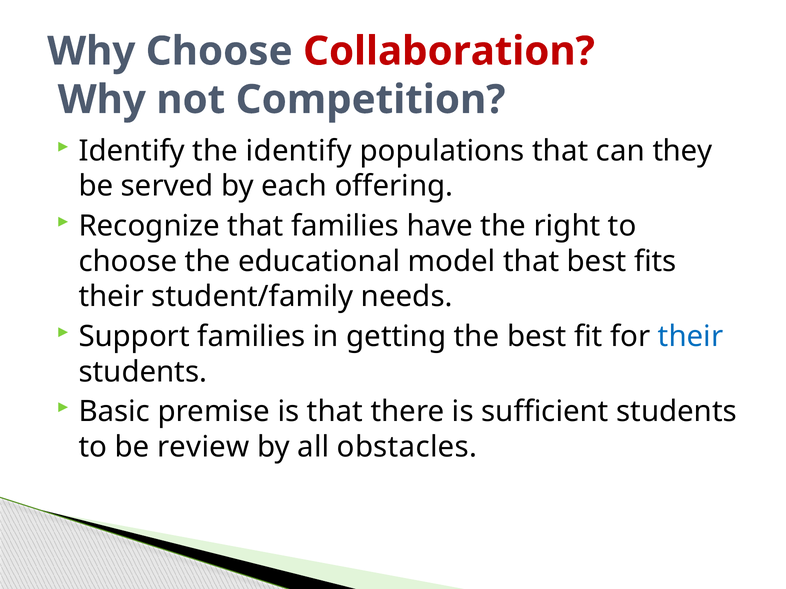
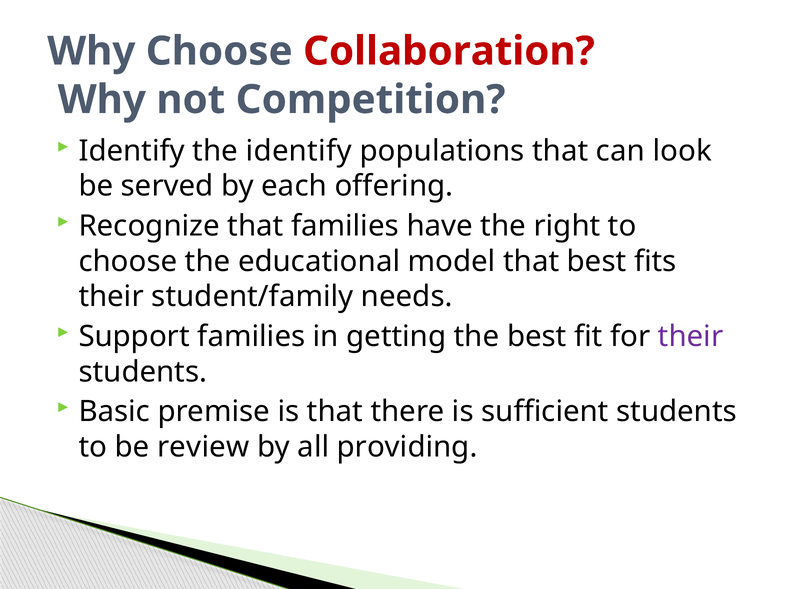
they: they -> look
their at (691, 337) colour: blue -> purple
obstacles: obstacles -> providing
